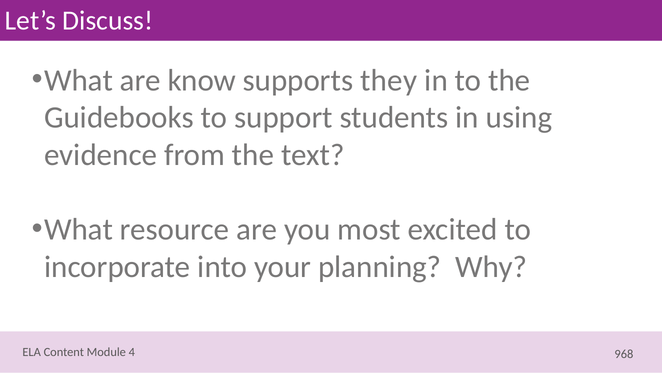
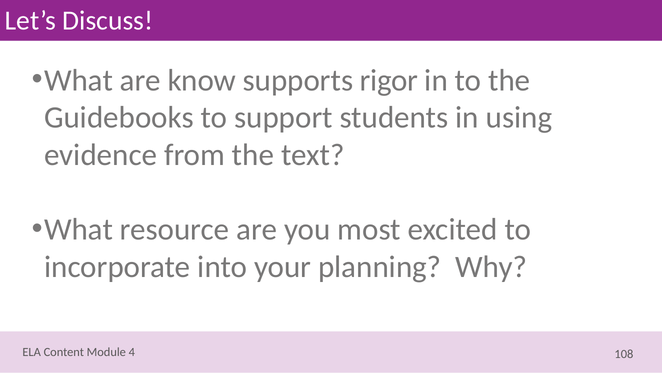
they: they -> rigor
968: 968 -> 108
